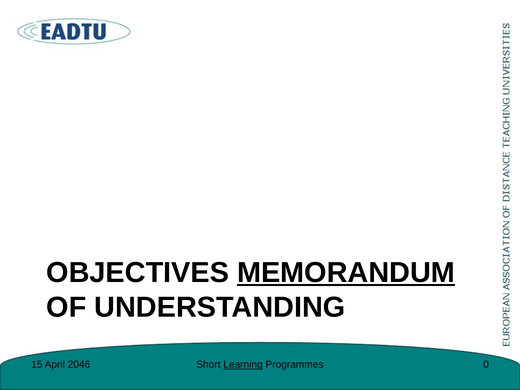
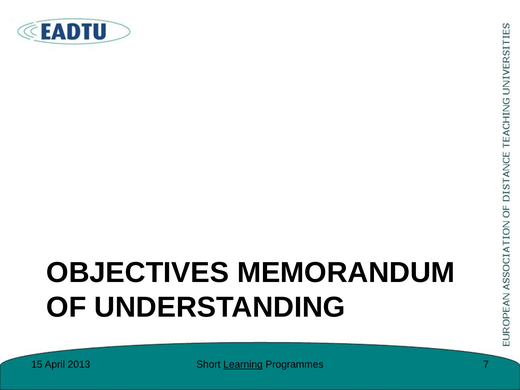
MEMORANDUM underline: present -> none
2046: 2046 -> 2013
0: 0 -> 7
